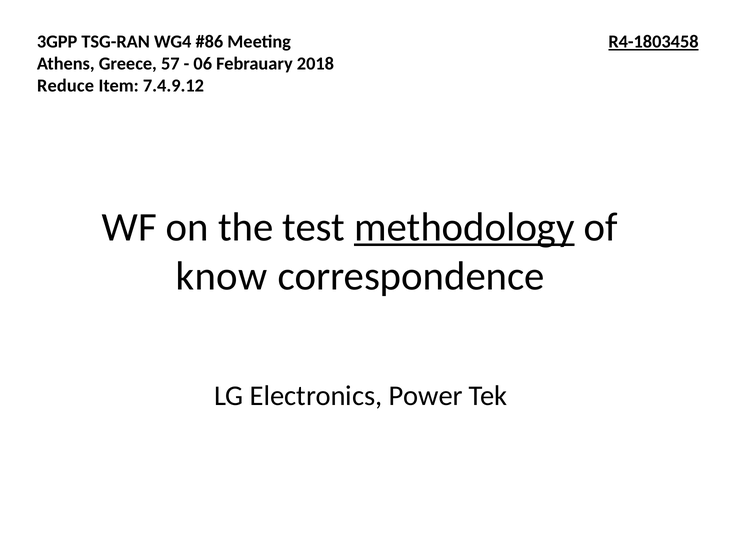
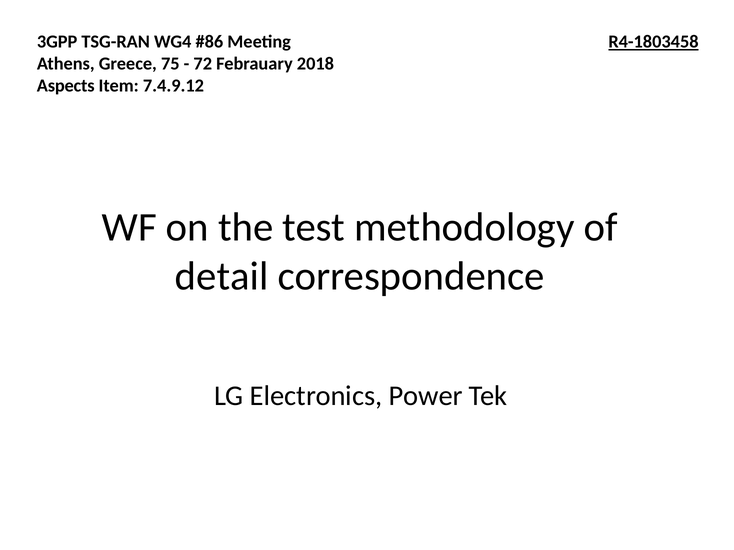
57: 57 -> 75
06: 06 -> 72
Reduce: Reduce -> Aspects
methodology underline: present -> none
know: know -> detail
